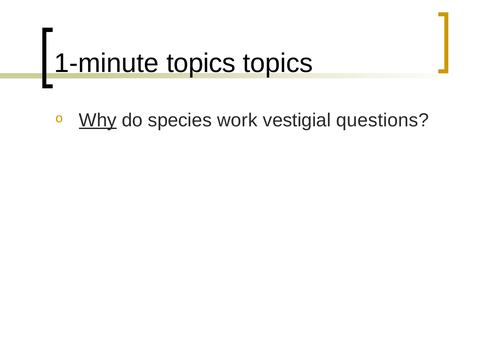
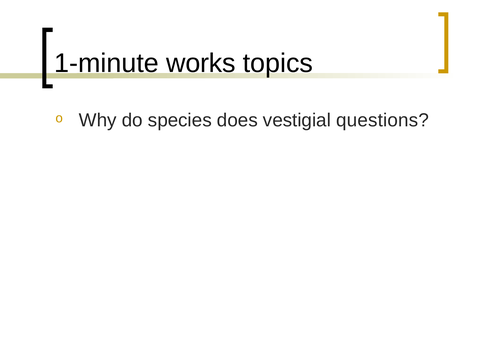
1-minute topics: topics -> works
Why underline: present -> none
work: work -> does
